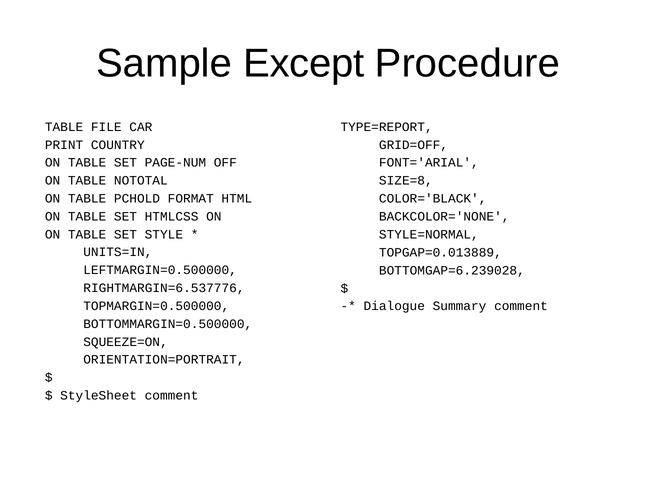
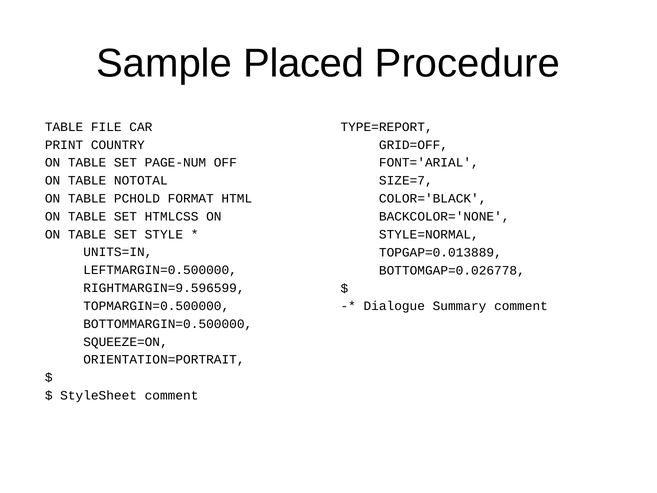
Except: Except -> Placed
SIZE=8: SIZE=8 -> SIZE=7
BOTTOMGAP=6.239028: BOTTOMGAP=6.239028 -> BOTTOMGAP=0.026778
RIGHTMARGIN=6.537776: RIGHTMARGIN=6.537776 -> RIGHTMARGIN=9.596599
